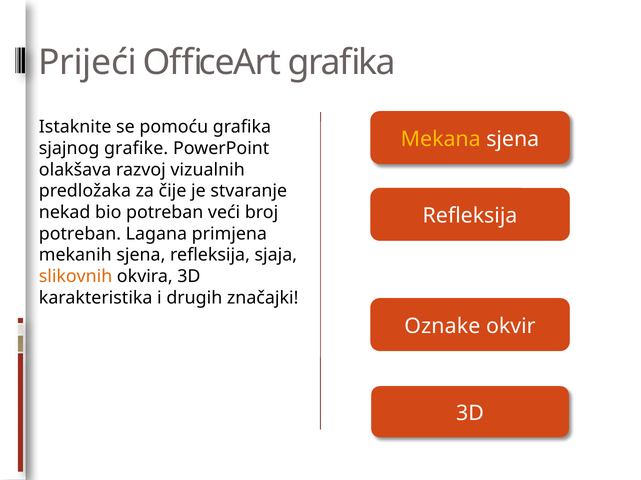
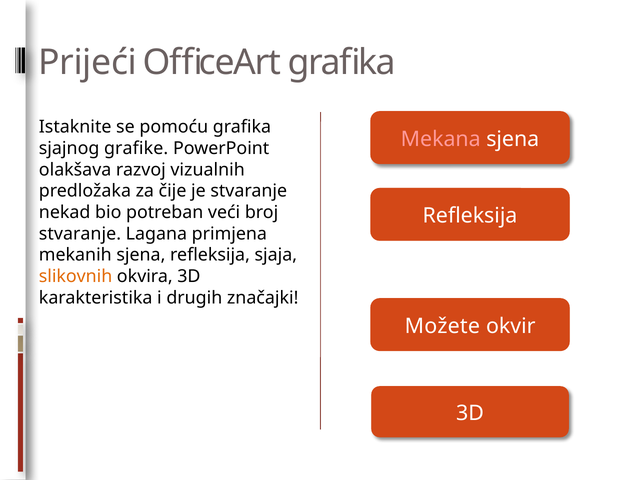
Mekana colour: yellow -> pink
potreban at (80, 234): potreban -> stvaranje
Oznake: Oznake -> Možete
